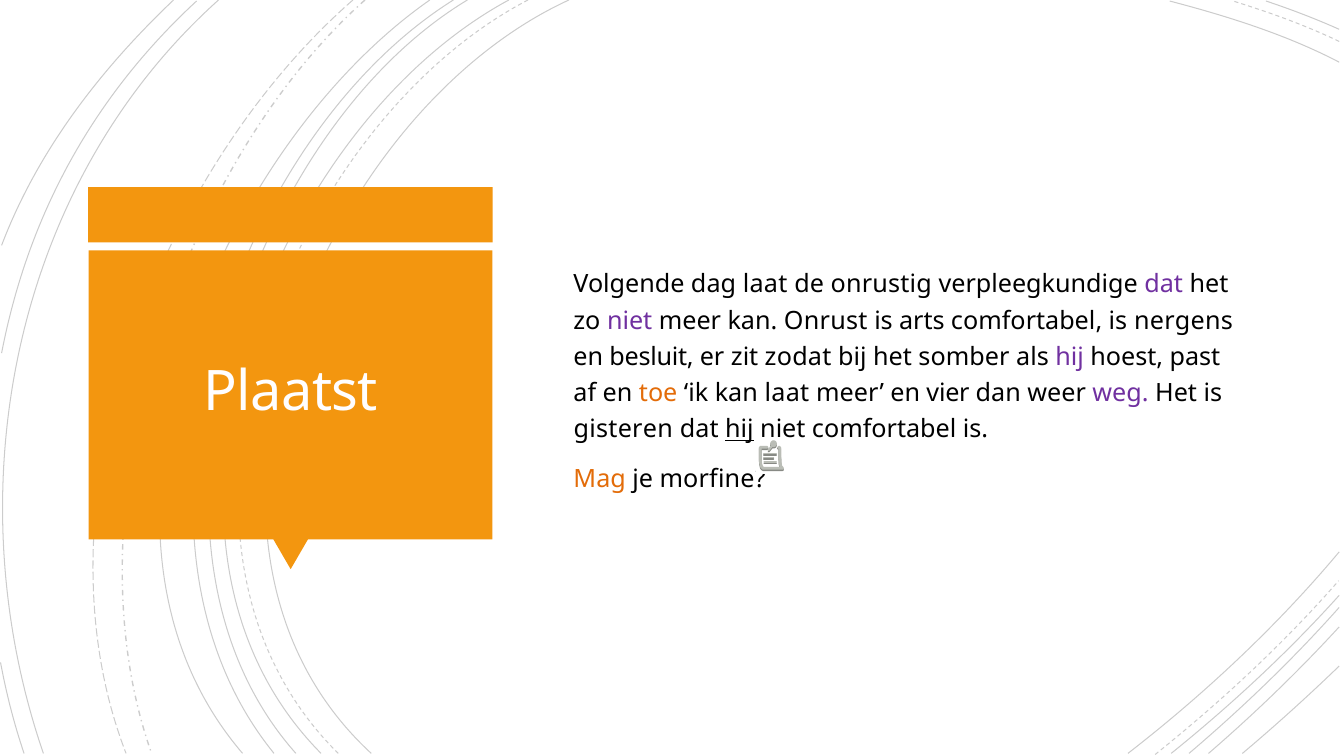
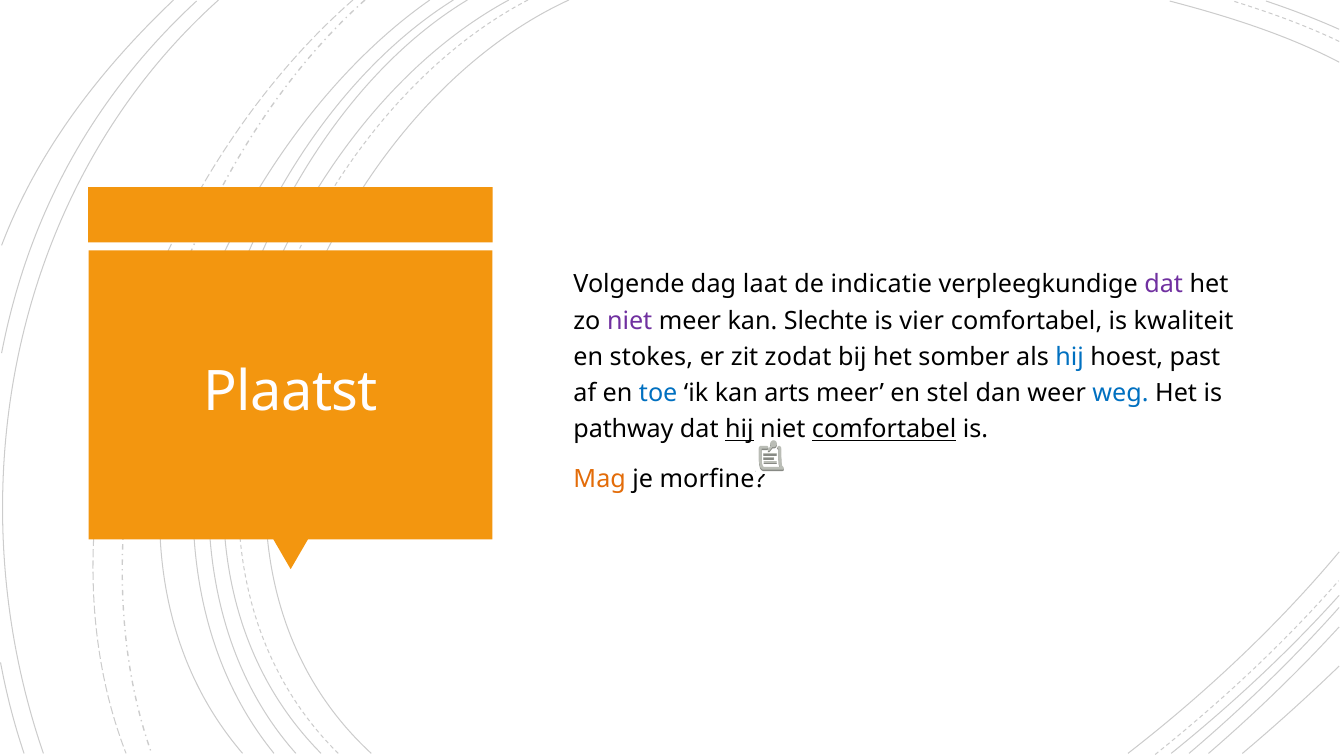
onrustig: onrustig -> indicatie
Onrust: Onrust -> Slechte
arts: arts -> vier
nergens: nergens -> kwaliteit
besluit: besluit -> stokes
hij at (1070, 357) colour: purple -> blue
toe colour: orange -> blue
kan laat: laat -> arts
vier: vier -> stel
weg colour: purple -> blue
gisteren: gisteren -> pathway
comfortabel at (884, 429) underline: none -> present
